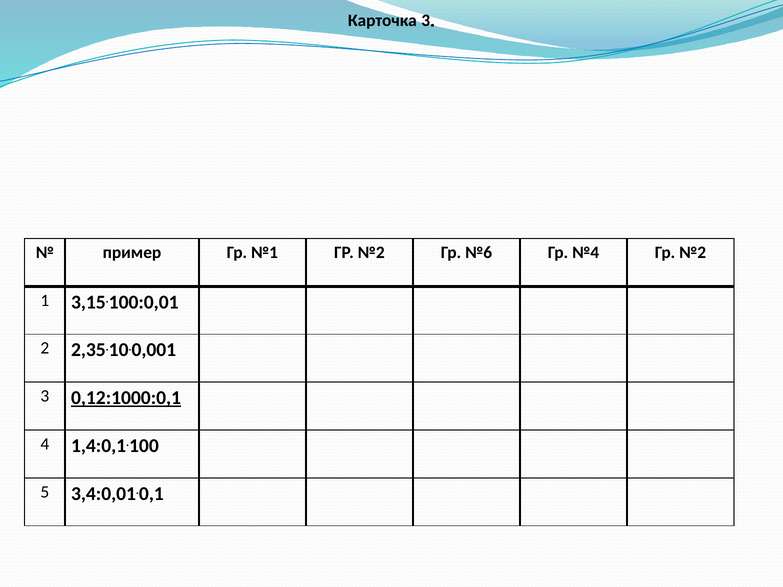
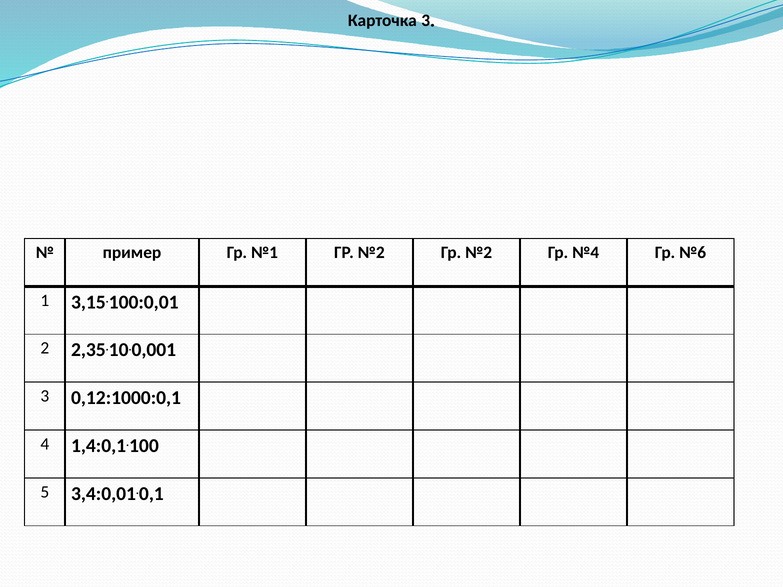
№2 Гр №6: №6 -> №2
№4 Гр №2: №2 -> №6
0,12:1000:0,1 underline: present -> none
